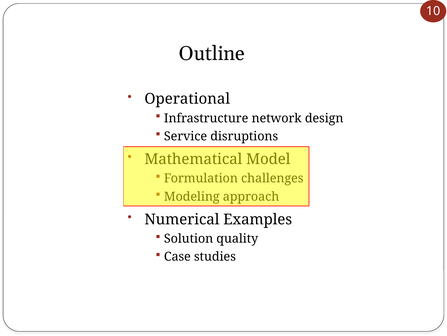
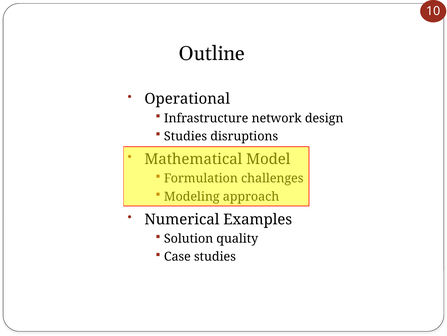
Service at (186, 136): Service -> Studies
